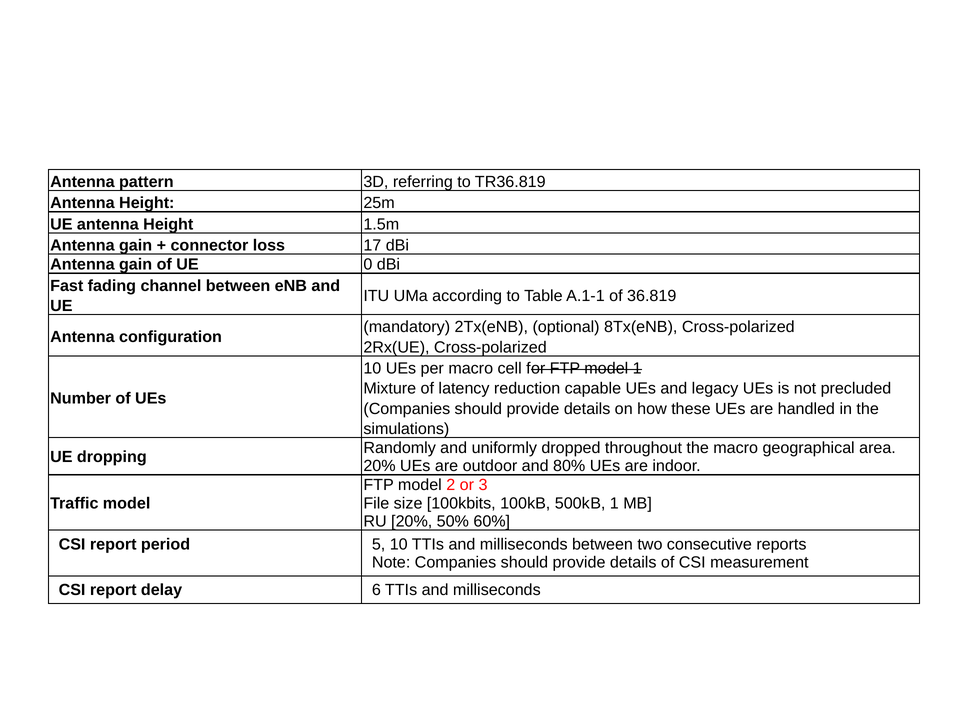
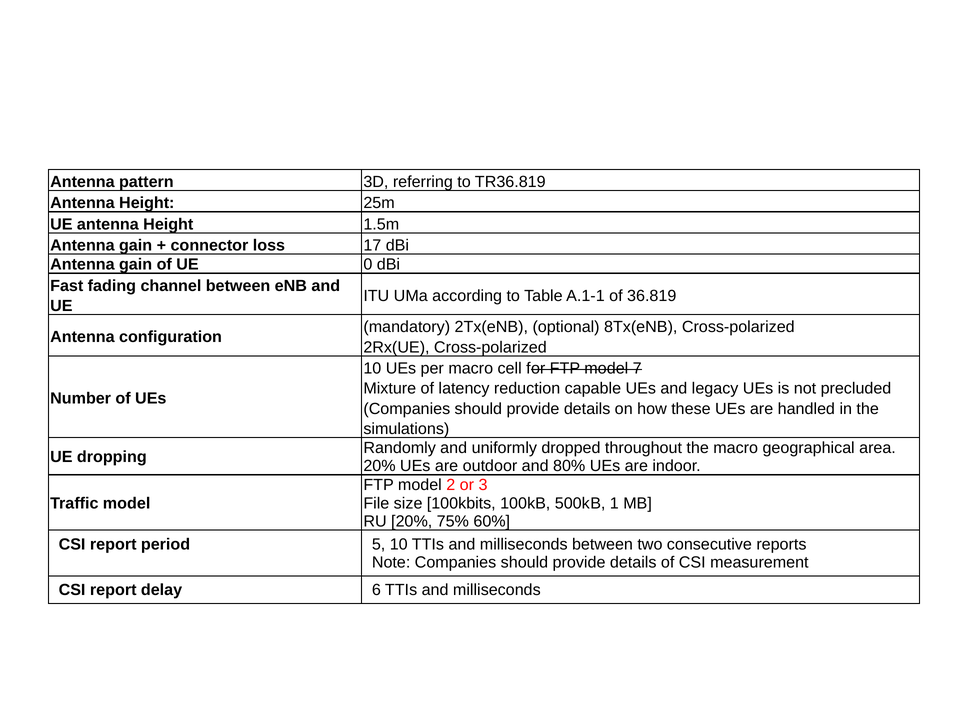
model 1: 1 -> 7
50%: 50% -> 75%
